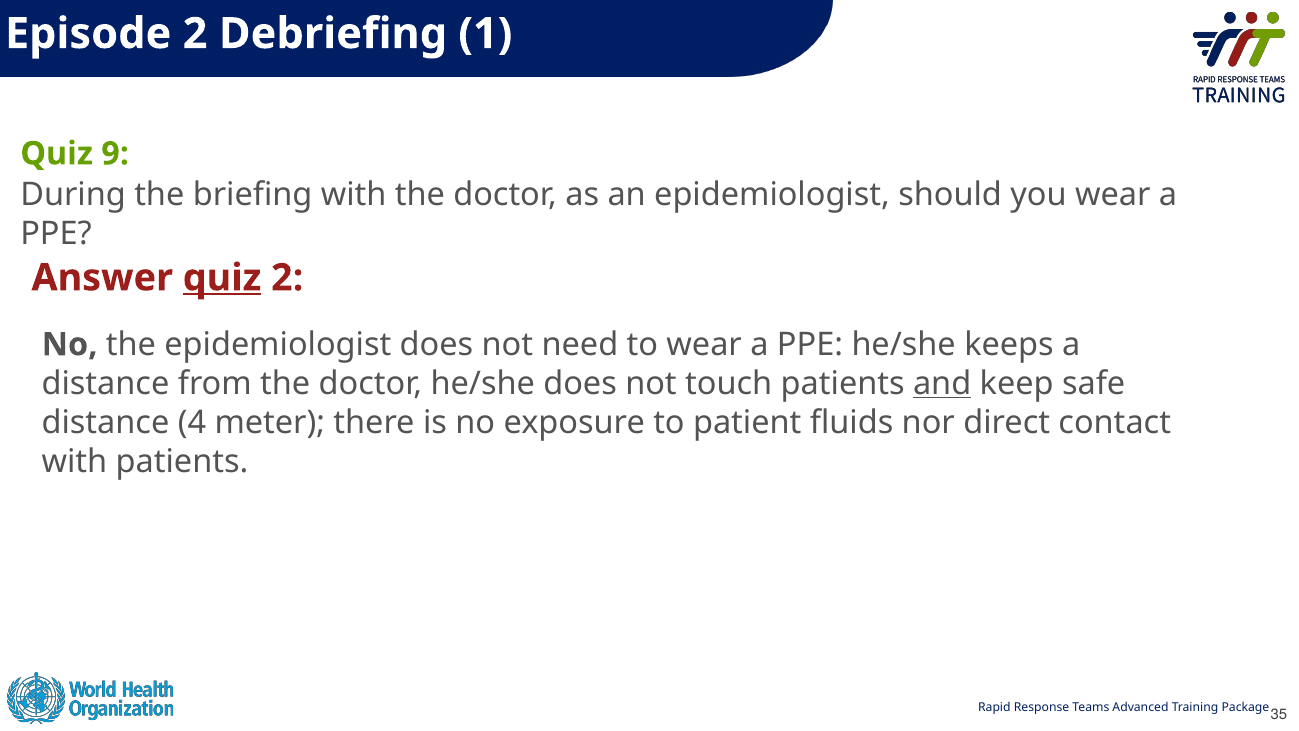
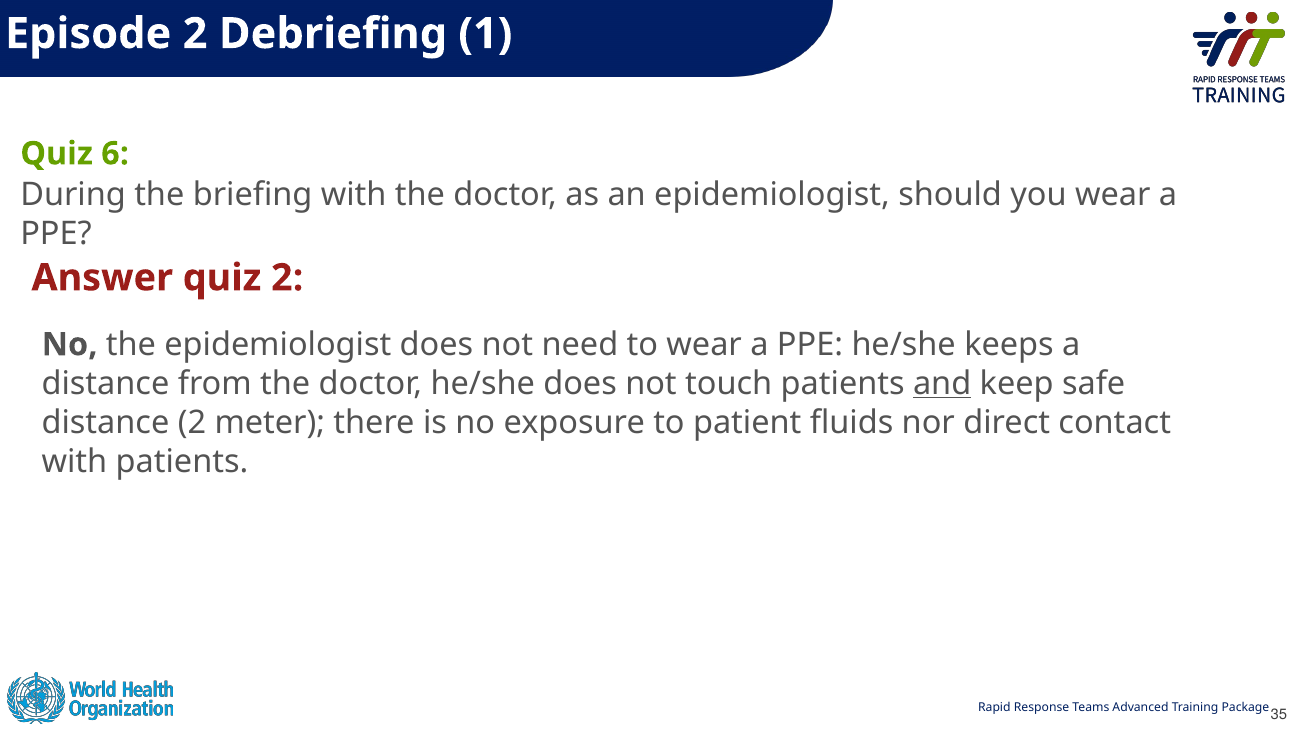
9: 9 -> 6
quiz at (222, 278) underline: present -> none
distance 4: 4 -> 2
